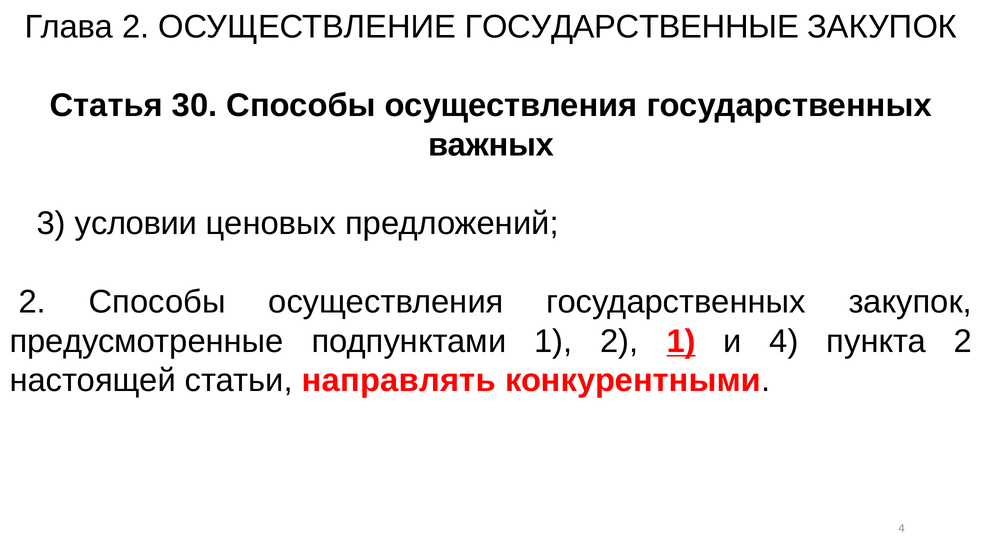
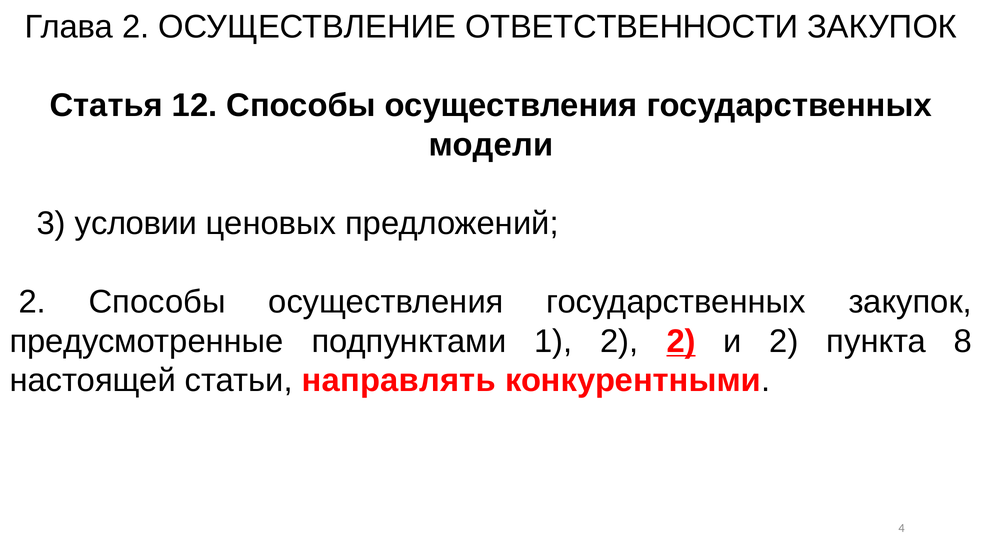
ГОСУДАРСТВЕННЫЕ: ГОСУДАРСТВЕННЫЕ -> ОТВЕТСТВЕННОСТИ
30: 30 -> 12
важных: важных -> модели
2 1: 1 -> 2
и 4: 4 -> 2
пункта 2: 2 -> 8
